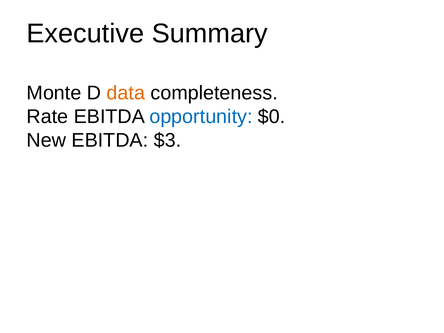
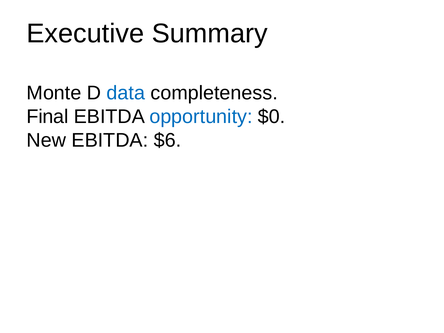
data colour: orange -> blue
Rate: Rate -> Final
$3: $3 -> $6
